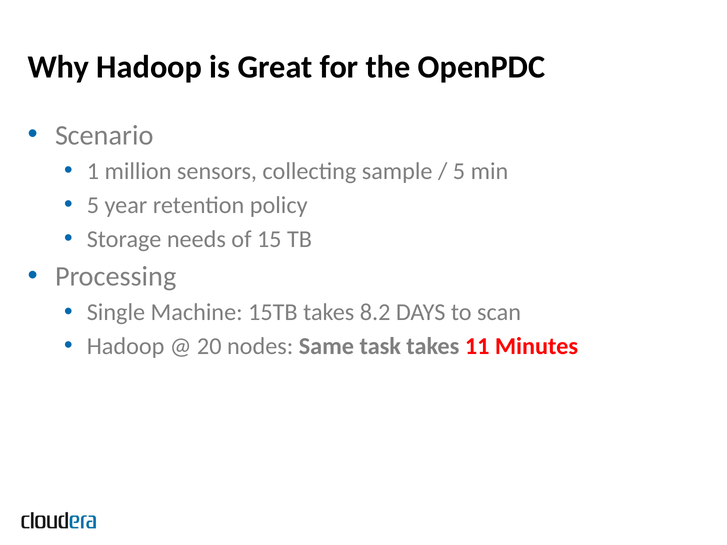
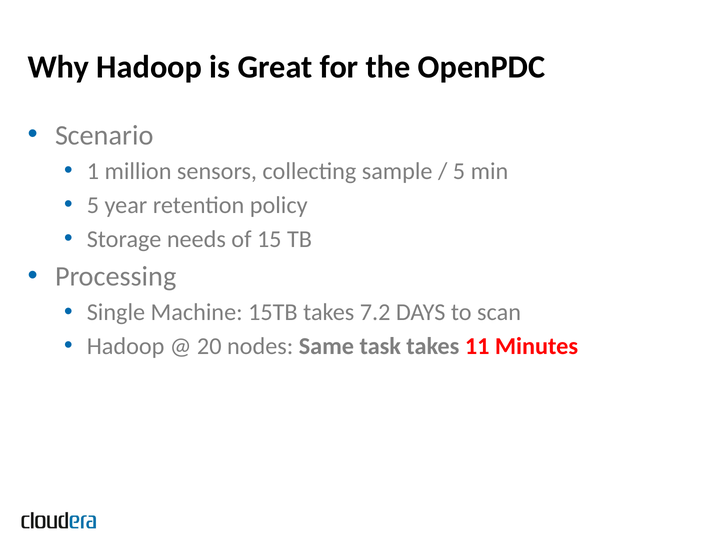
8.2: 8.2 -> 7.2
